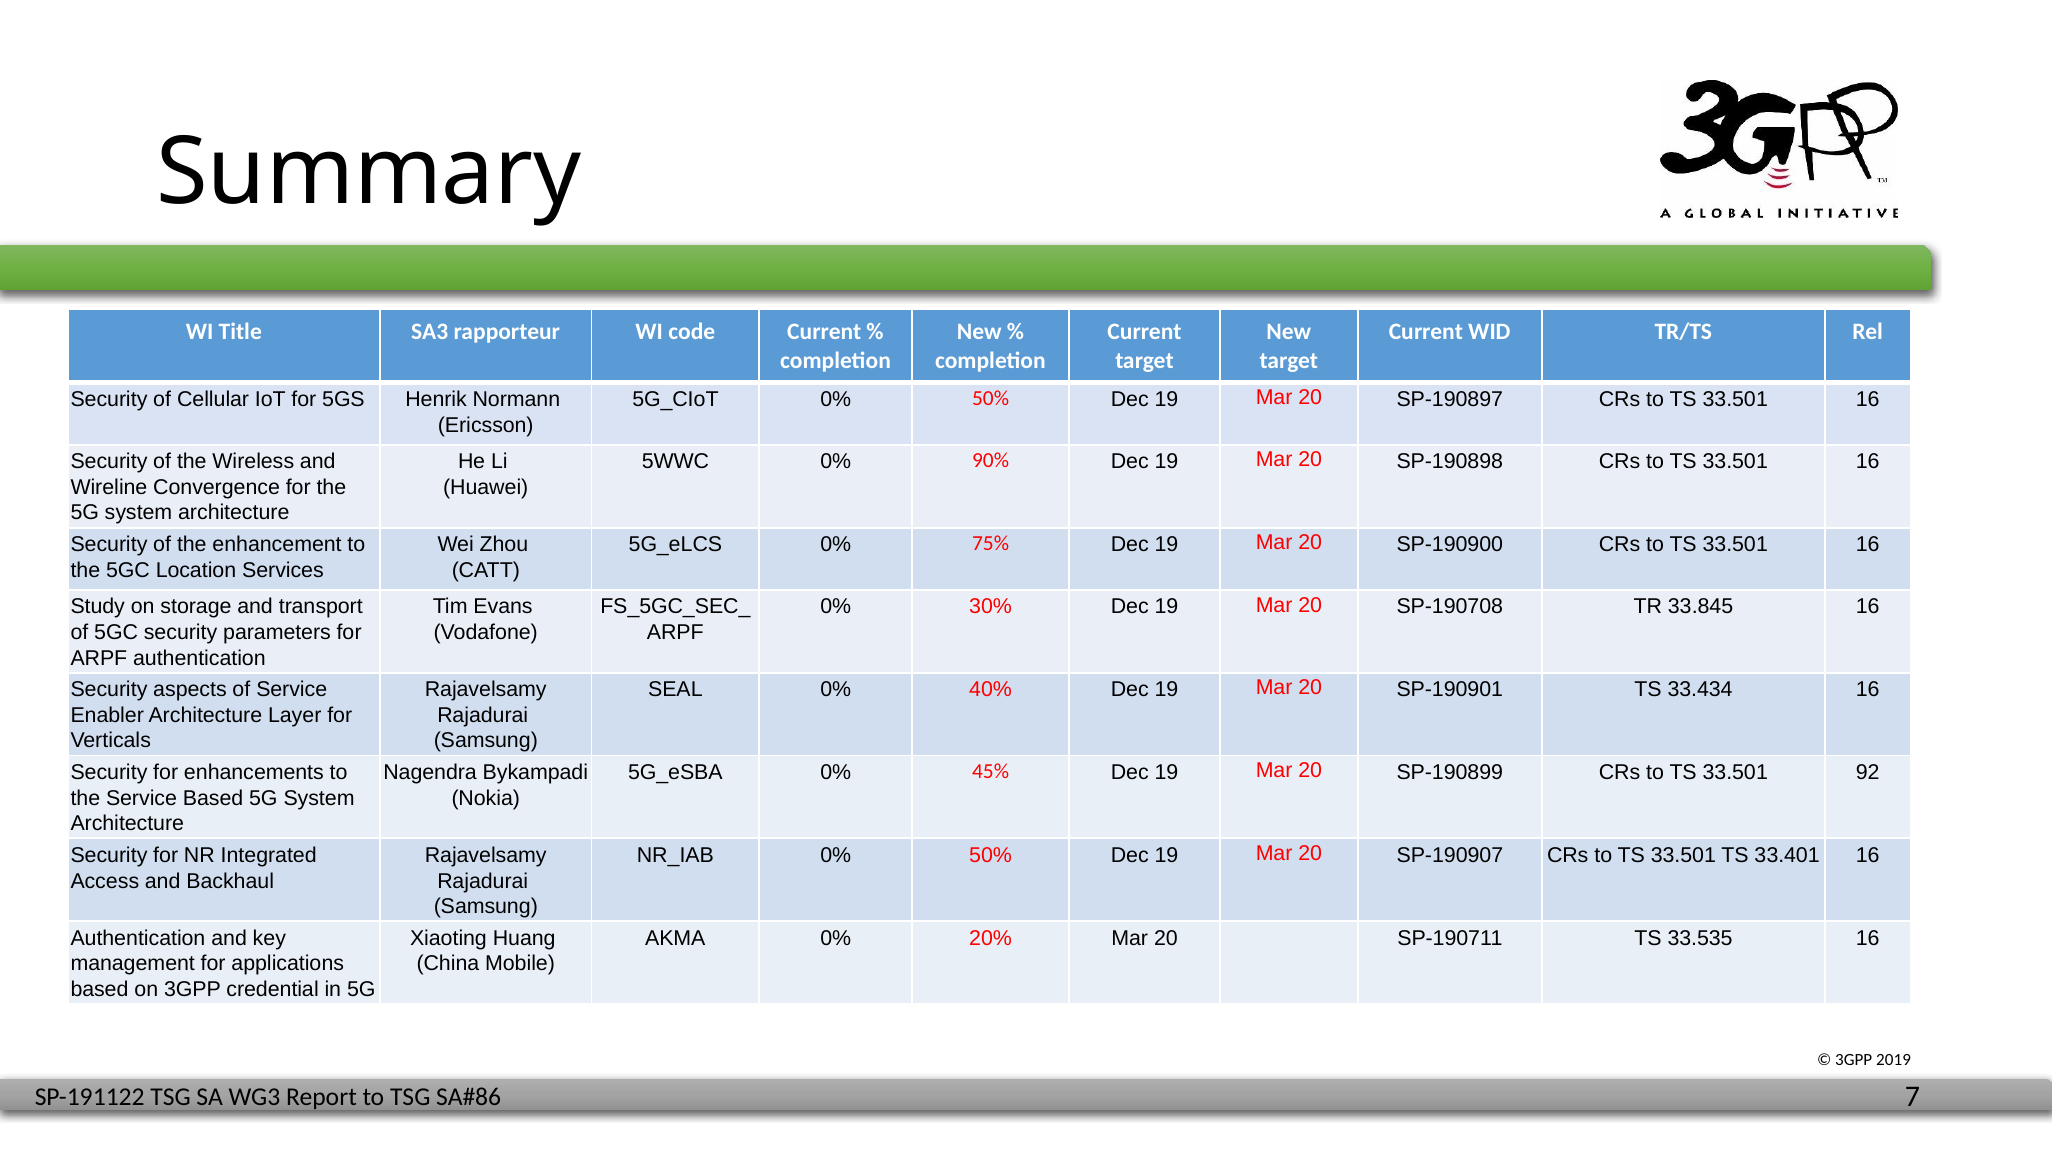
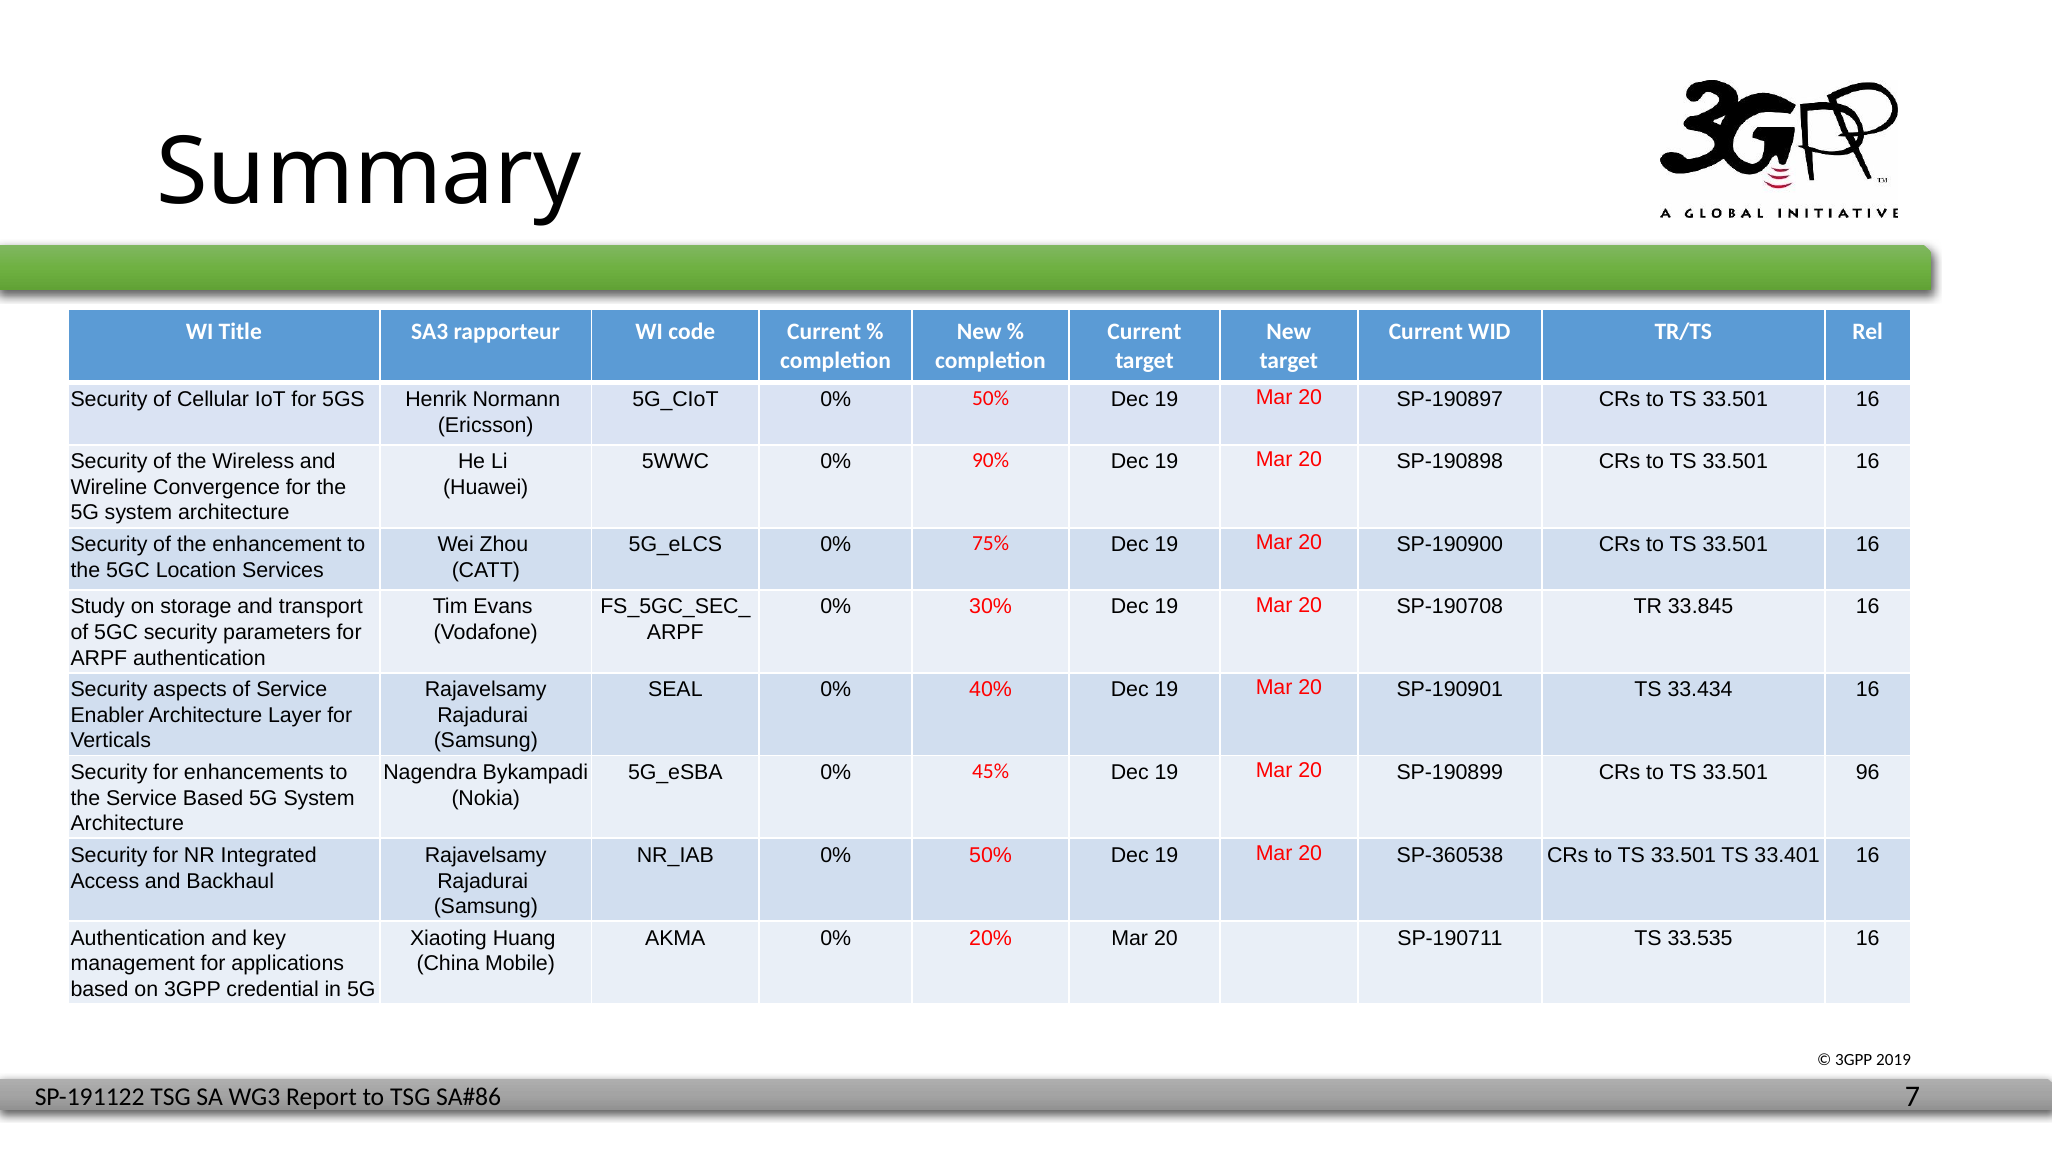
92: 92 -> 96
SP-190907: SP-190907 -> SP-360538
